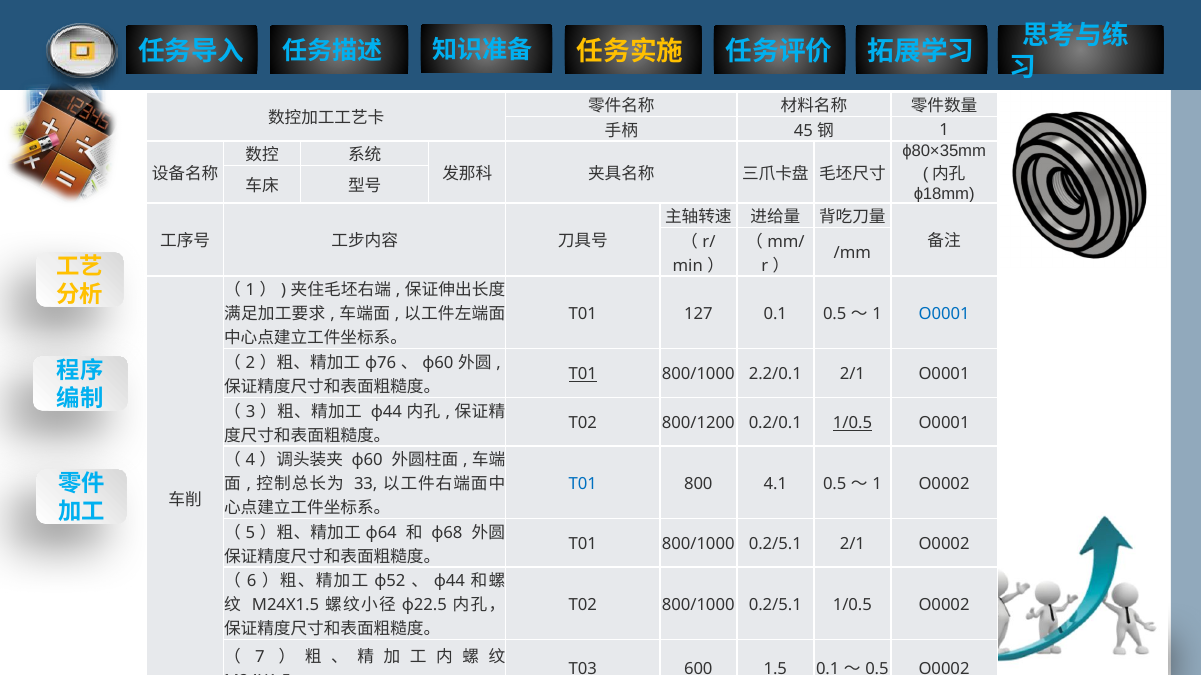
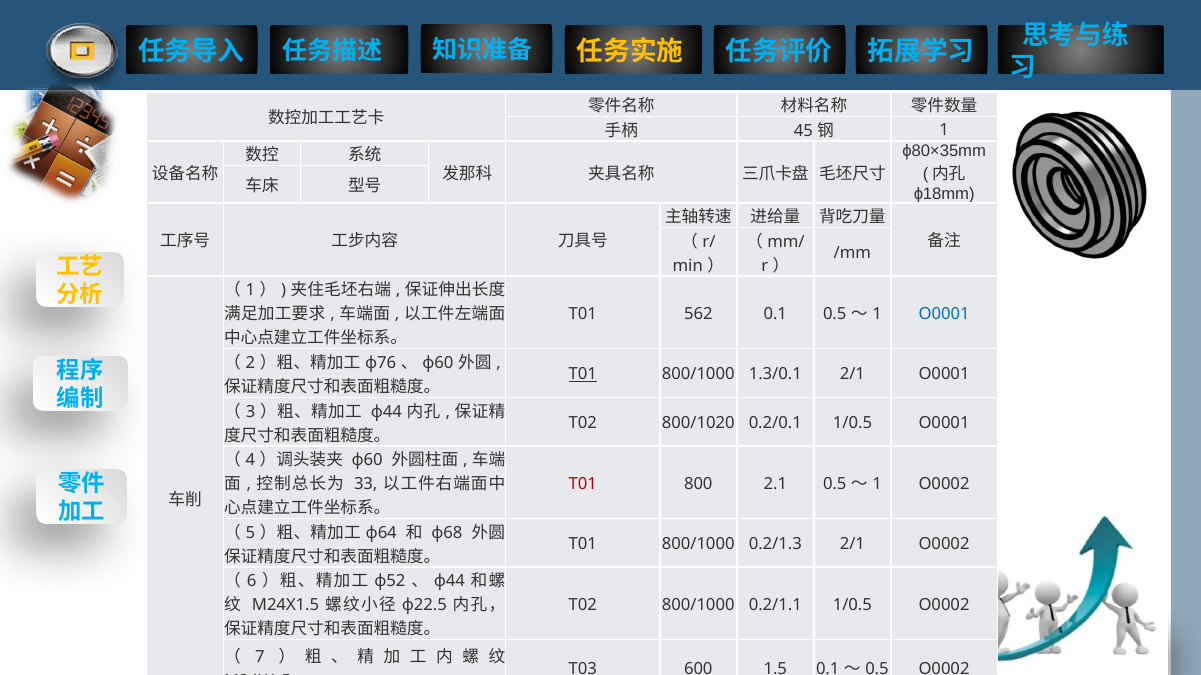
127: 127 -> 562
2.2/0.1: 2.2/0.1 -> 1.3/0.1
800/1200: 800/1200 -> 800/1020
1/0.5 at (852, 423) underline: present -> none
T01 at (583, 484) colour: blue -> red
4.1: 4.1 -> 2.1
T01 800/1000 0.2/5.1: 0.2/5.1 -> 0.2/1.3
T02 800/1000 0.2/5.1: 0.2/5.1 -> 0.2/1.1
